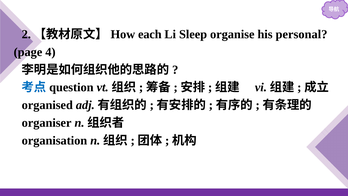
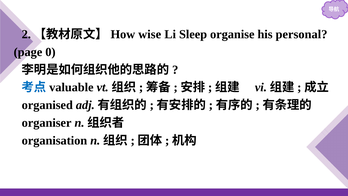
each: each -> wise
4: 4 -> 0
question: question -> valuable
